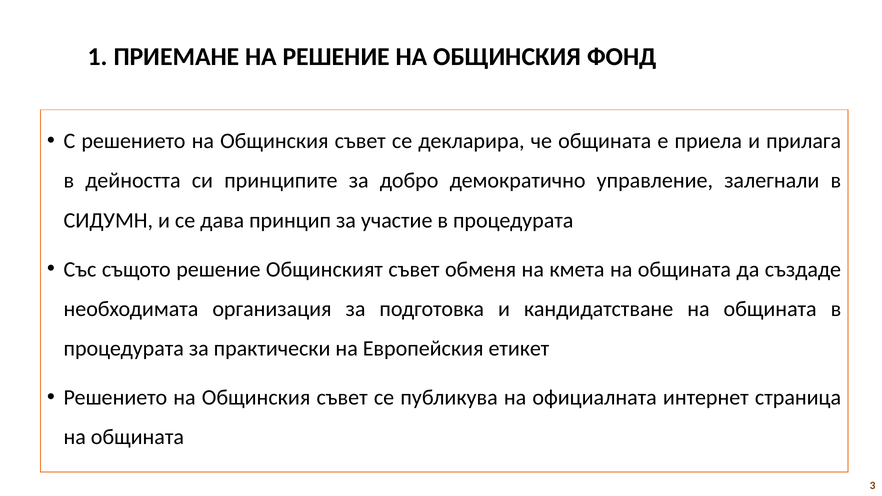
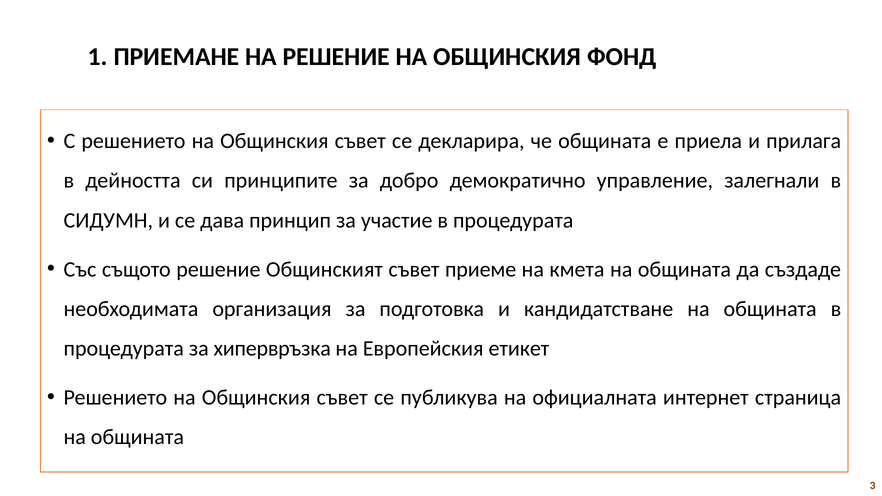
обменя: обменя -> приеме
практически: практически -> хипервръзка
